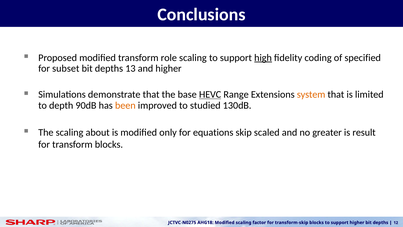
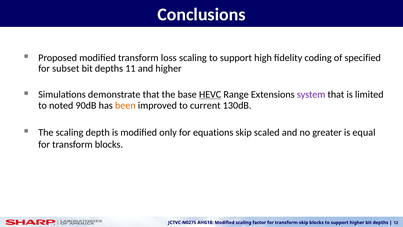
role: role -> loss
high underline: present -> none
13: 13 -> 11
system colour: orange -> purple
depth: depth -> noted
studied: studied -> current
about: about -> depth
result: result -> equal
